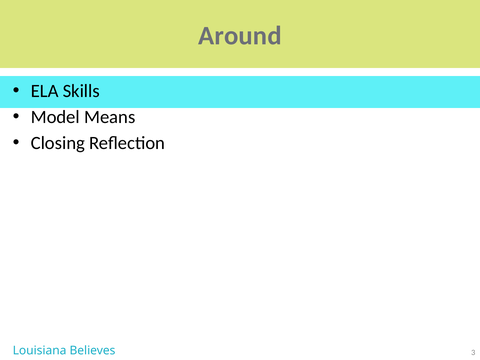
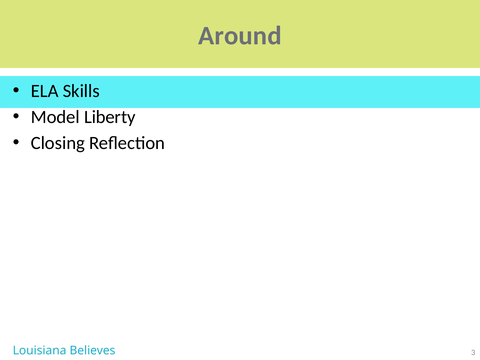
Means: Means -> Liberty
